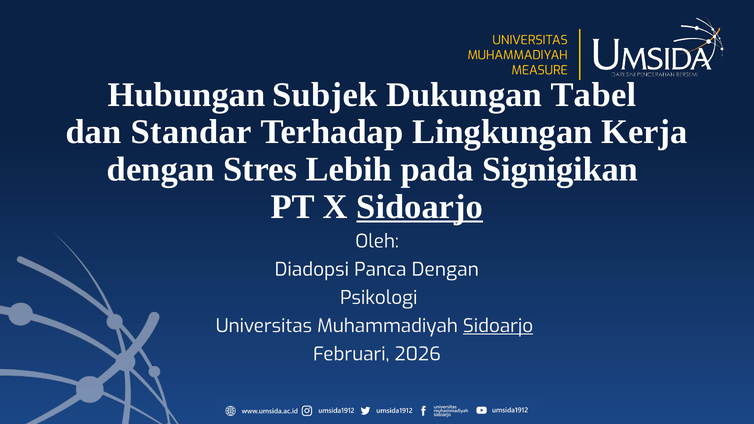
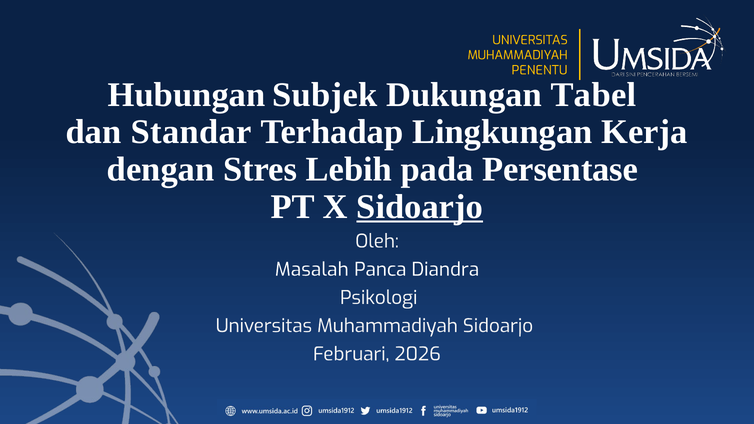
MEASURE: MEASURE -> PENENTU
Signigikan: Signigikan -> Persentase
Diadopsi: Diadopsi -> Masalah
Panca Dengan: Dengan -> Diandra
Sidoarjo at (498, 326) underline: present -> none
